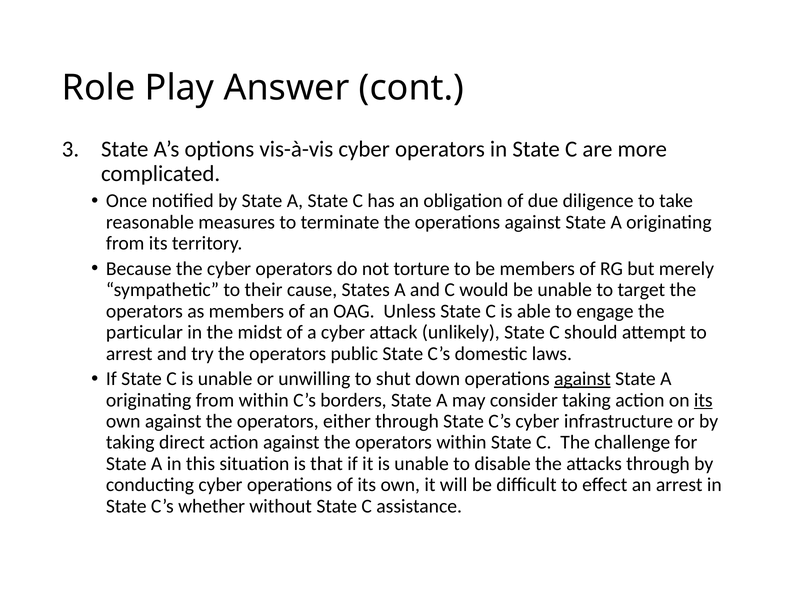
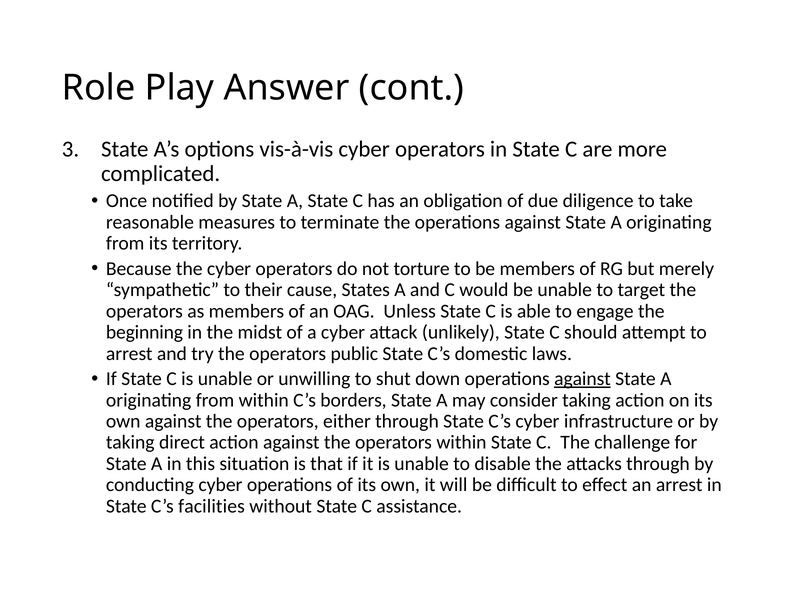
particular: particular -> beginning
its at (703, 400) underline: present -> none
whether: whether -> facilities
